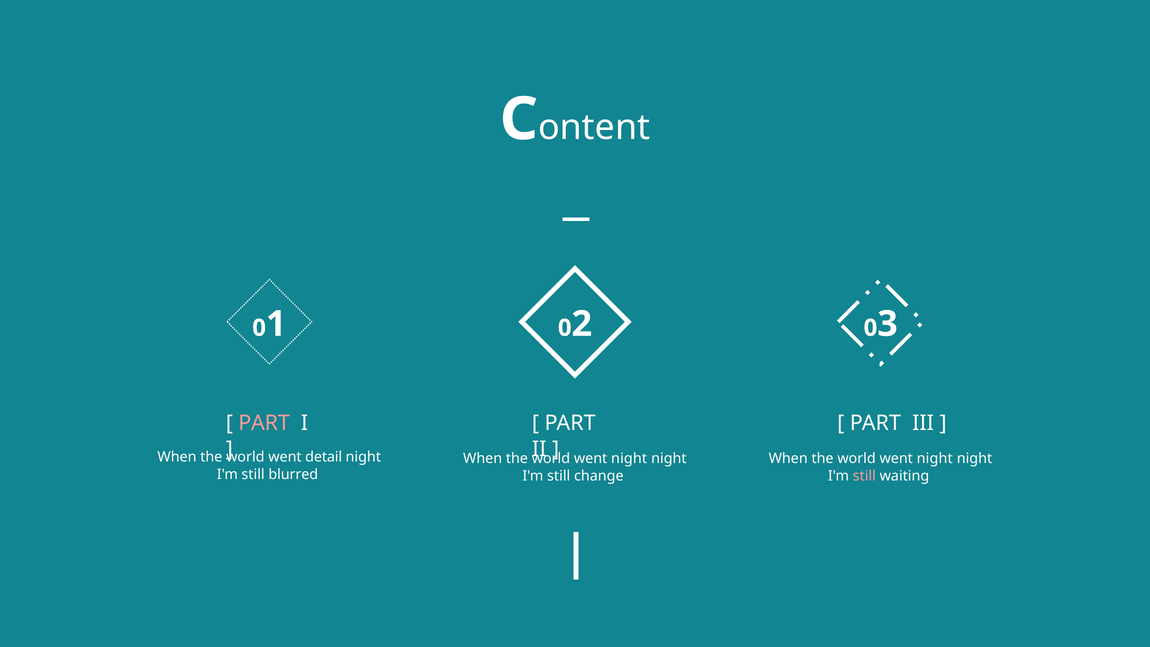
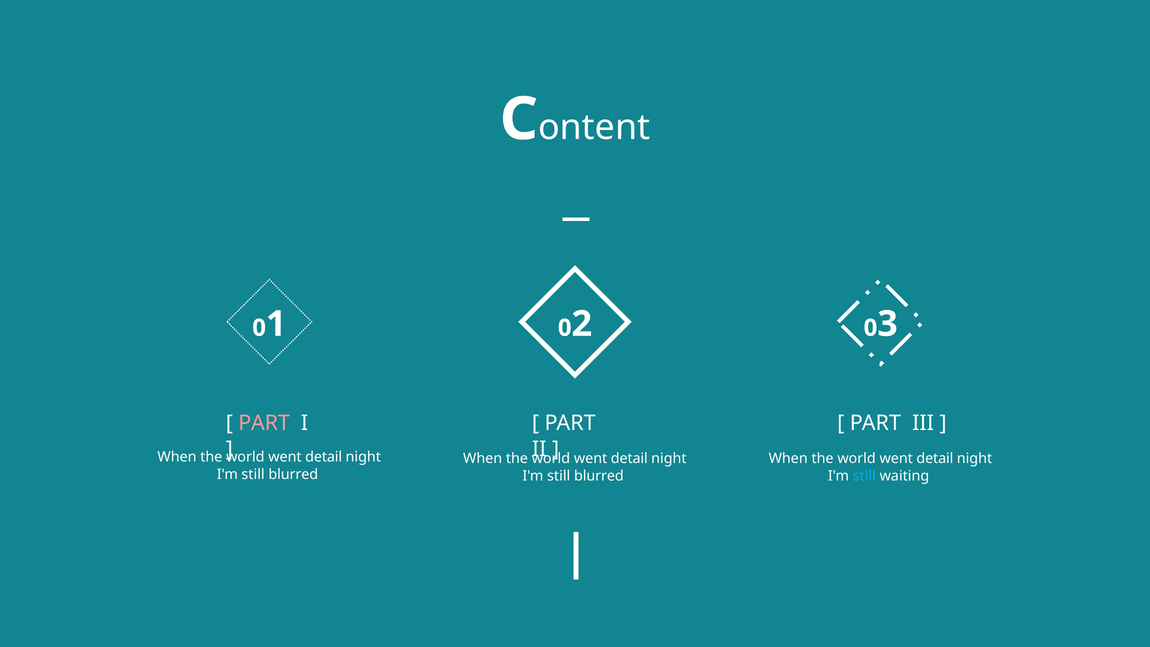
night at (629, 459): night -> detail
night at (935, 459): night -> detail
change at (599, 476): change -> blurred
still at (864, 476) colour: pink -> light blue
